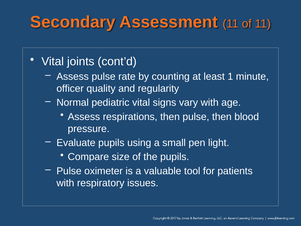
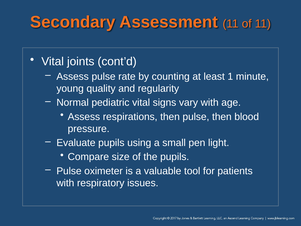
officer: officer -> young
